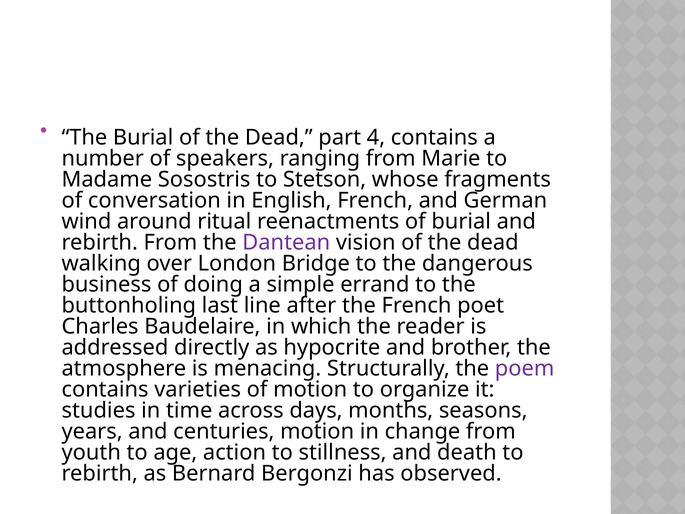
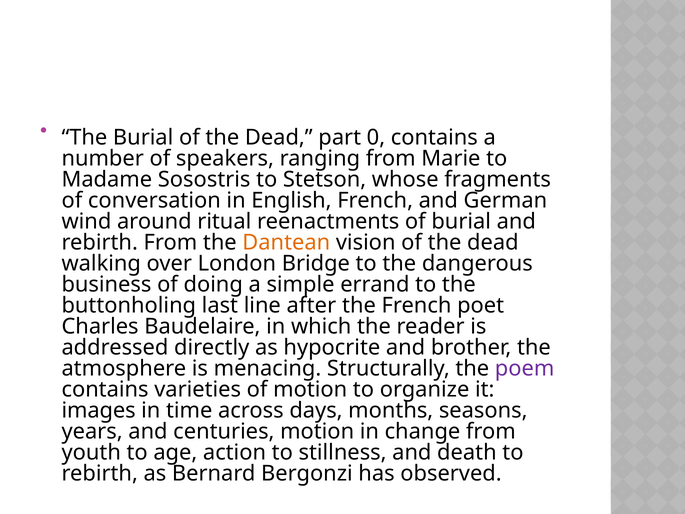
4: 4 -> 0
Dantean colour: purple -> orange
studies: studies -> images
